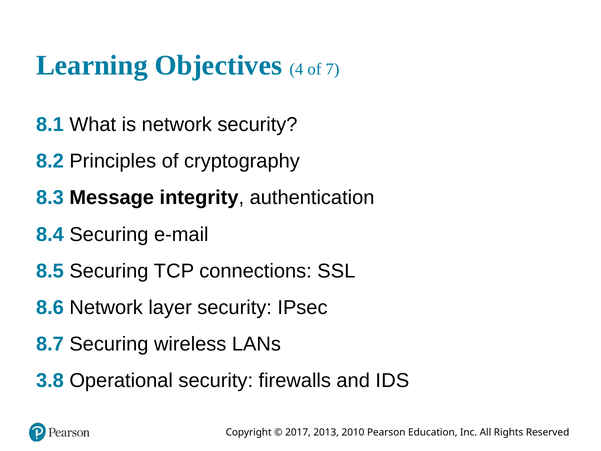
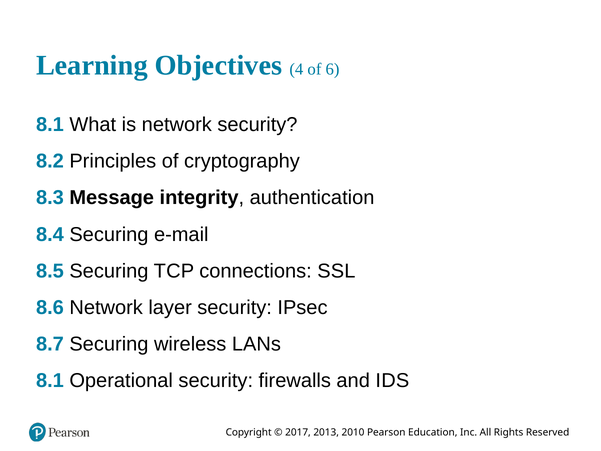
7: 7 -> 6
3.8 at (50, 381): 3.8 -> 8.1
